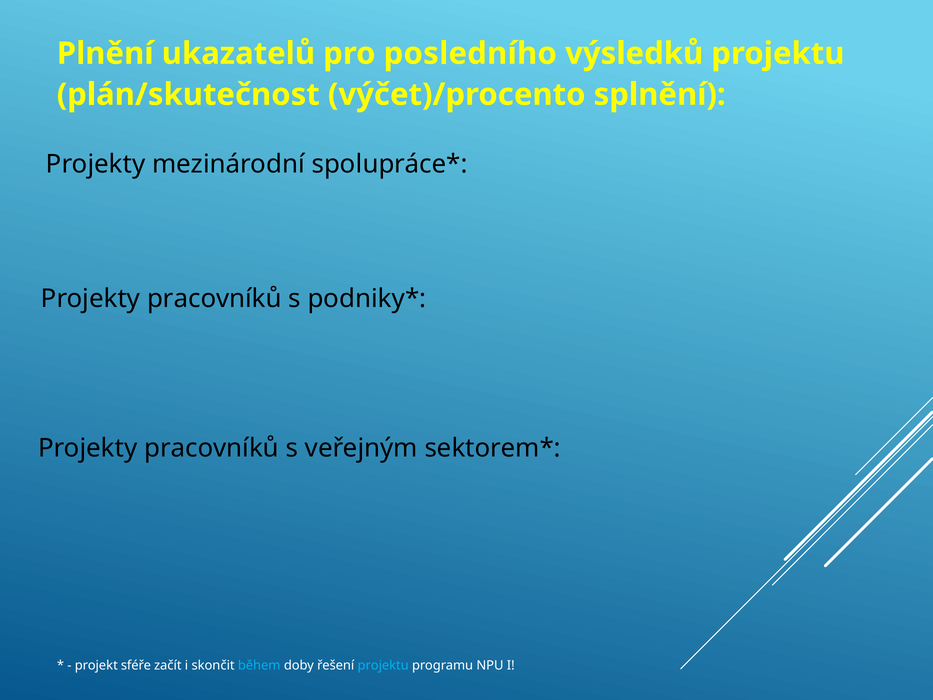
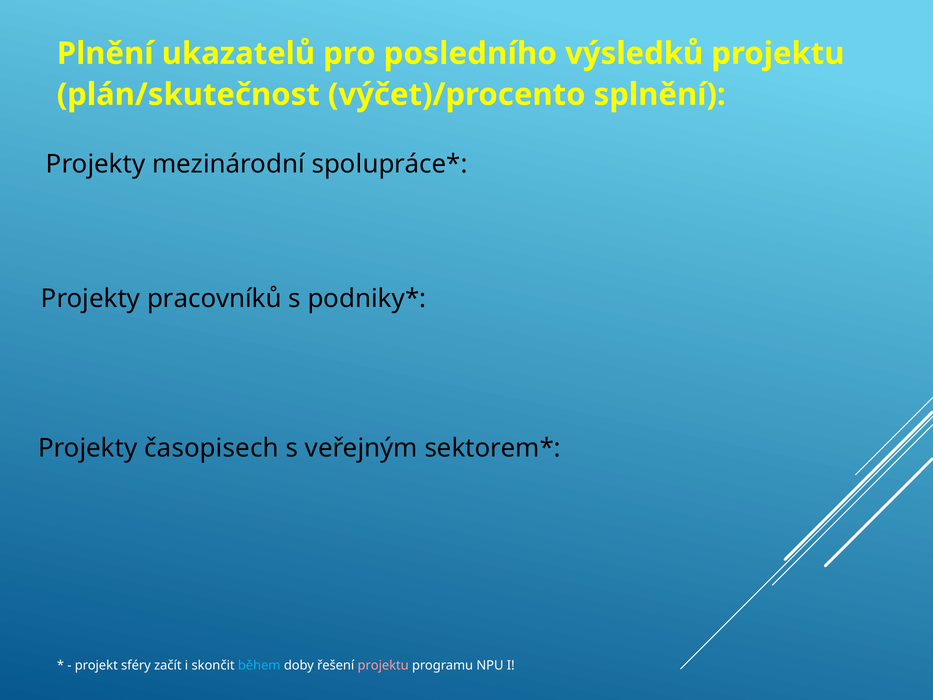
pracovníků at (212, 448): pracovníků -> časopisech
sféře: sféře -> sféry
projektu at (383, 665) colour: light blue -> pink
